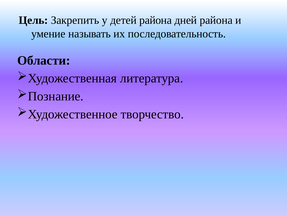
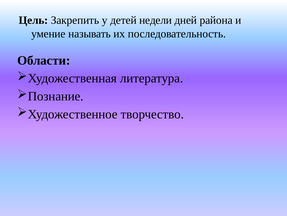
детей района: района -> недели
